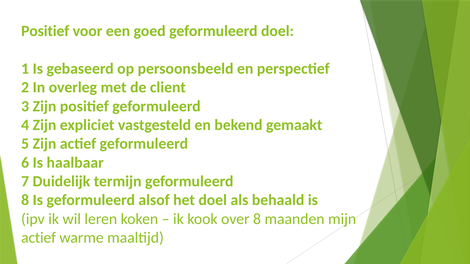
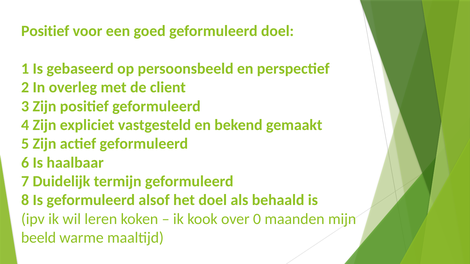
over 8: 8 -> 0
actief at (39, 238): actief -> beeld
